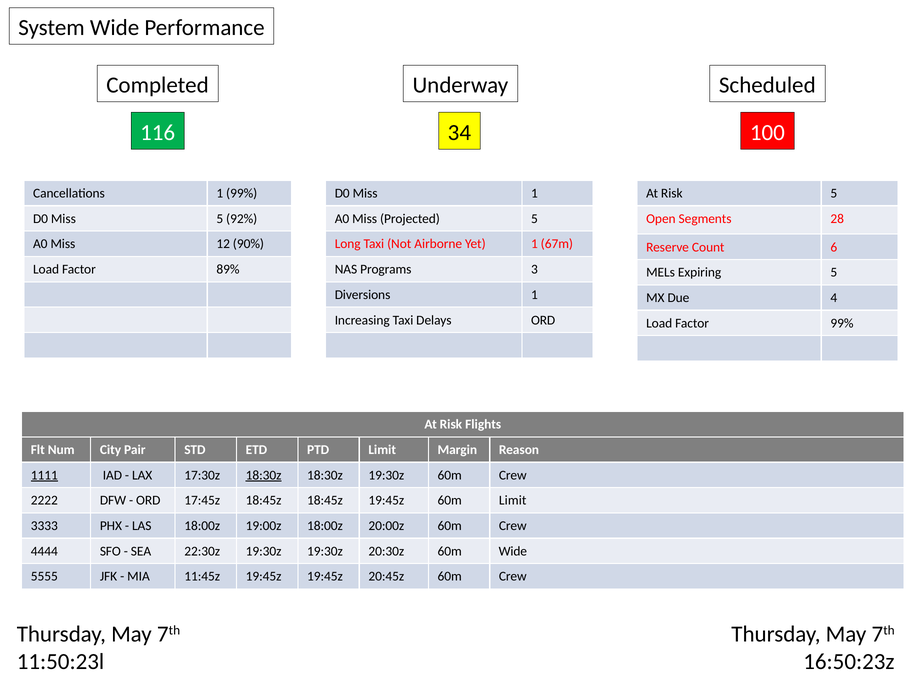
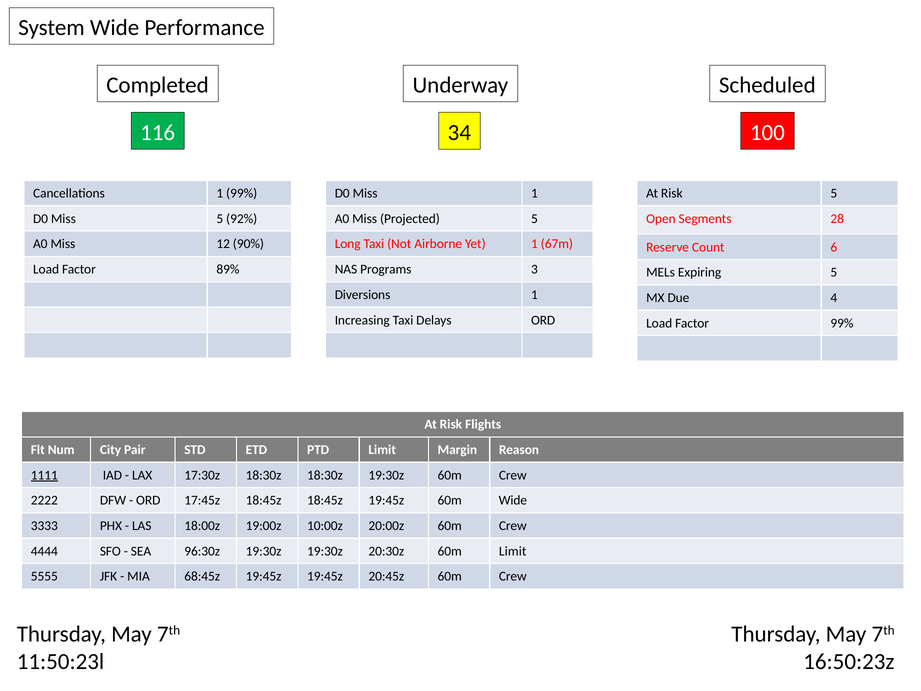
18:30z at (264, 475) underline: present -> none
60m Limit: Limit -> Wide
19:00z 18:00z: 18:00z -> 10:00z
22:30z: 22:30z -> 96:30z
60m Wide: Wide -> Limit
11:45z: 11:45z -> 68:45z
